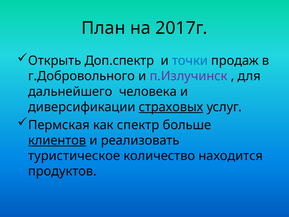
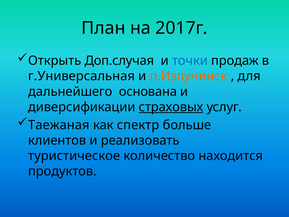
Доп.спектр: Доп.спектр -> Доп.случая
г.Добровольного: г.Добровольного -> г.Универсальная
п.Излучинск colour: purple -> orange
человека: человека -> основана
Пермская: Пермская -> Таежаная
клиентов underline: present -> none
